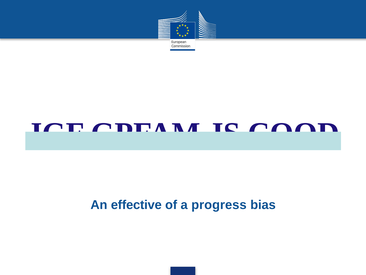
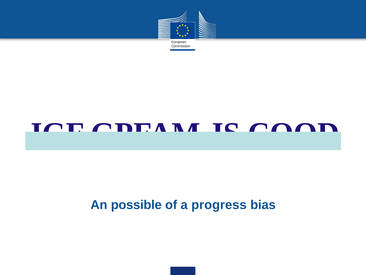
effective: effective -> possible
